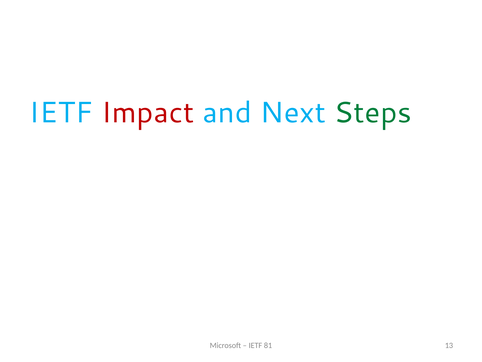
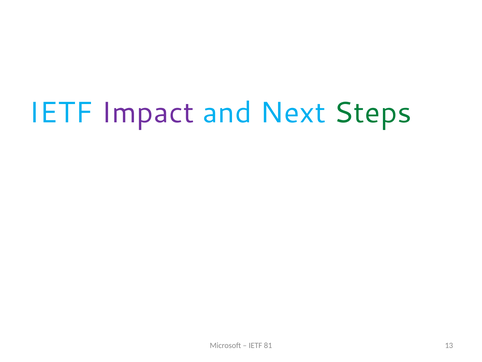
Impact colour: red -> purple
